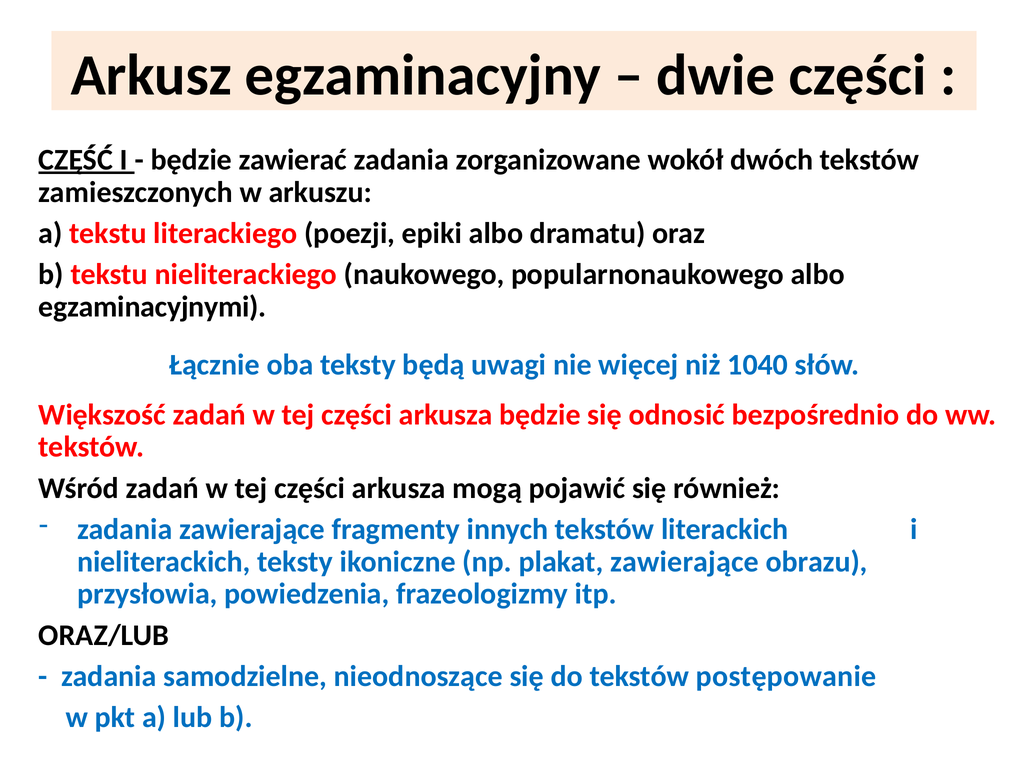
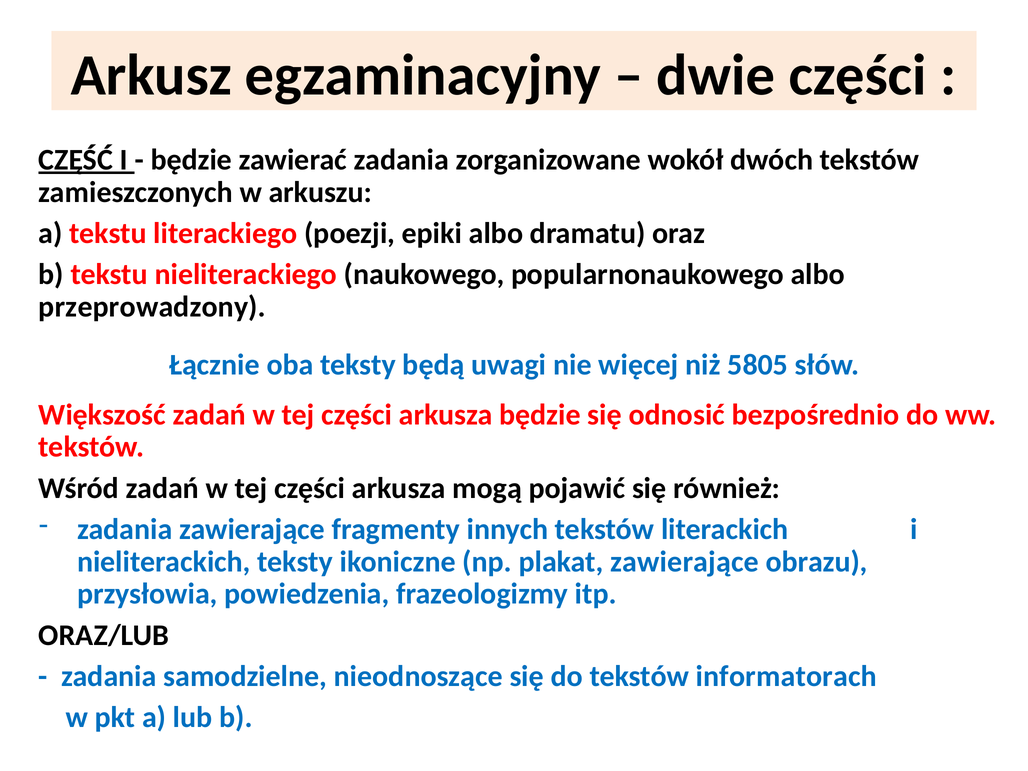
egzaminacyjnymi: egzaminacyjnymi -> przeprowadzony
1040: 1040 -> 5805
postępowanie: postępowanie -> informatorach
